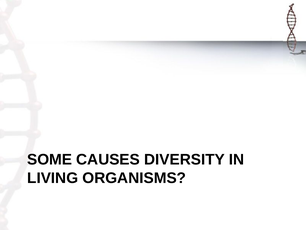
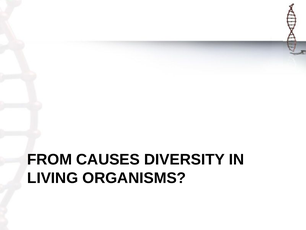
SOME: SOME -> FROM
